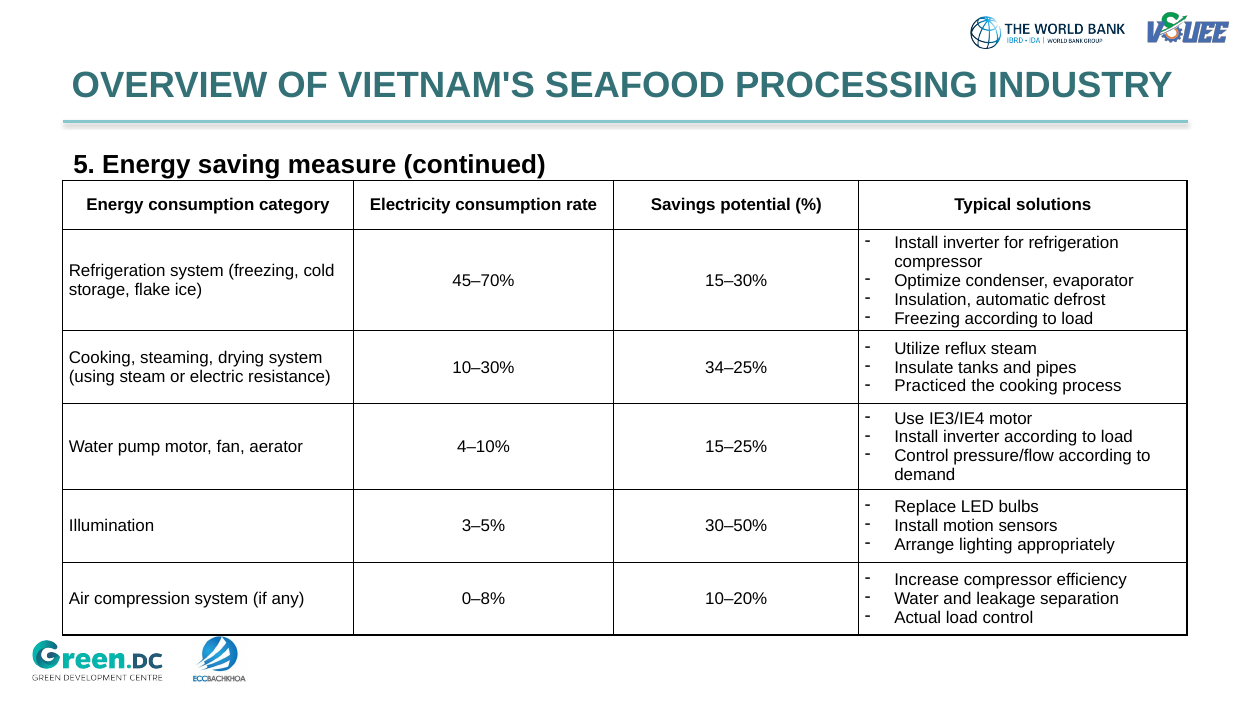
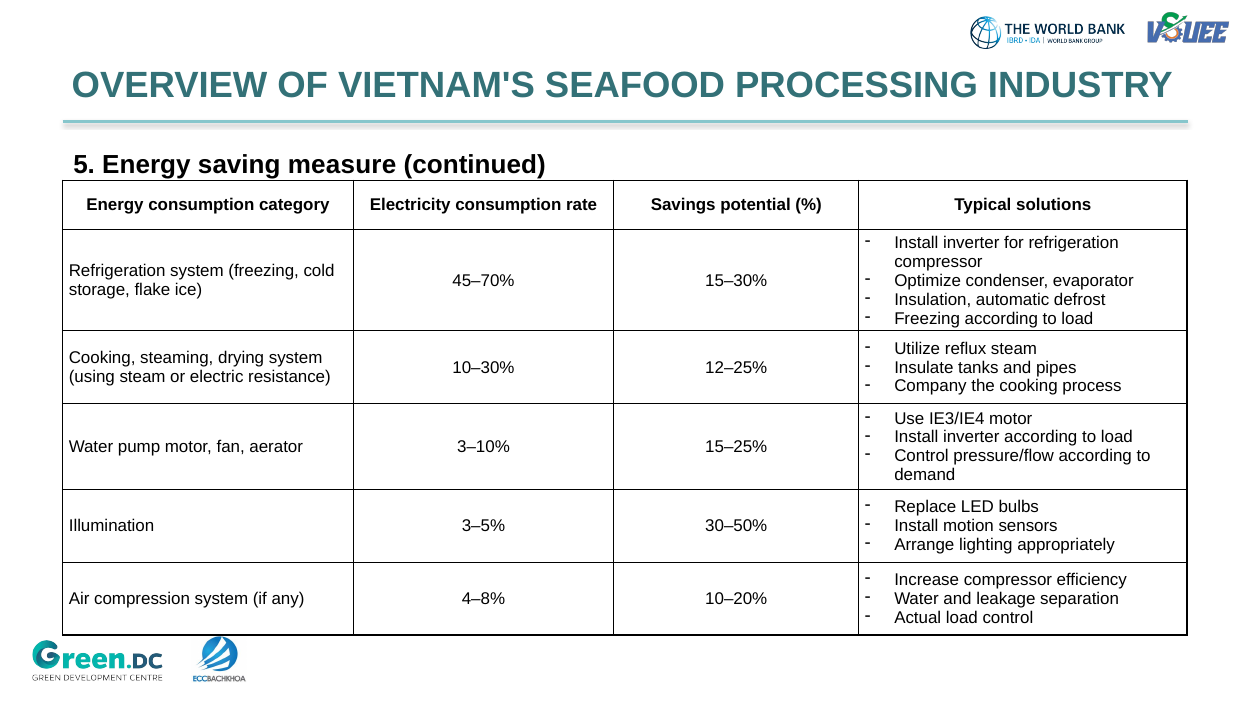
34–25%: 34–25% -> 12–25%
Practiced: Practiced -> Company
4–10%: 4–10% -> 3–10%
0–8%: 0–8% -> 4–8%
